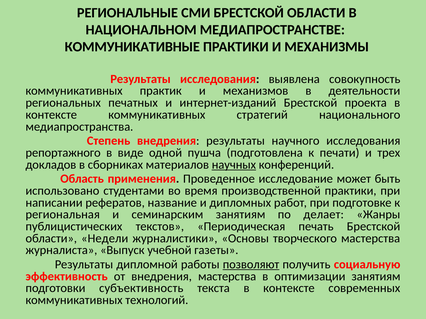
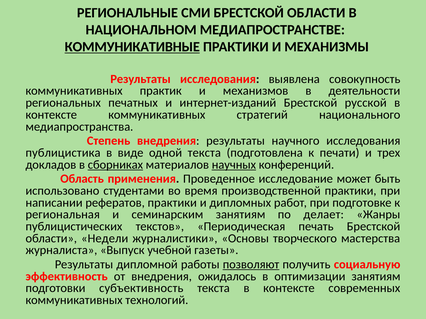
КОММУНИКАТИВНЫЕ underline: none -> present
проекта: проекта -> русской
репортажного: репортажного -> публицистика
одной пушча: пушча -> текста
сборниках underline: none -> present
рефератов название: название -> практики
внедрения мастерства: мастерства -> ожидалось
